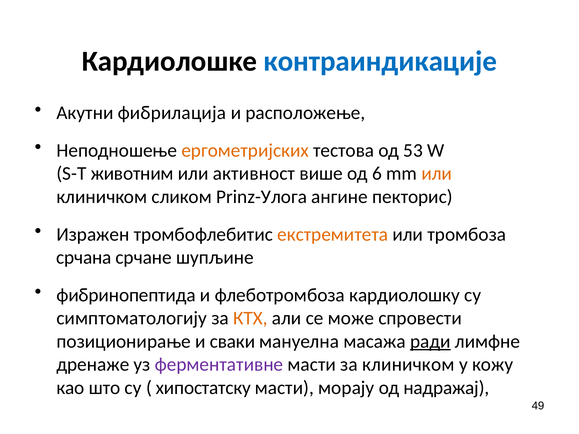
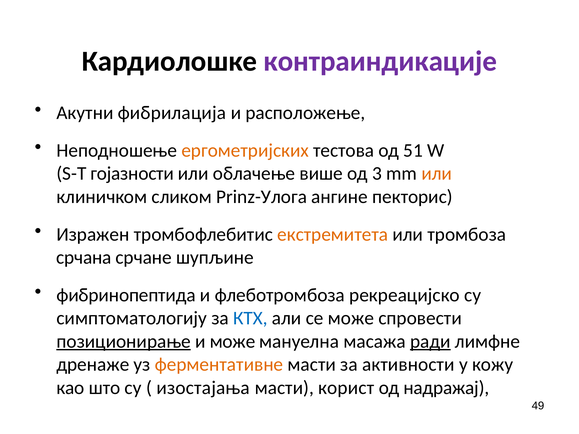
контраиндикације colour: blue -> purple
53: 53 -> 51
животним: животним -> гојазности
активност: активност -> облачење
6: 6 -> 3
кардиолошку: кардиолошку -> рекреацијско
КТХ colour: orange -> blue
позиционирање underline: none -> present
и сваки: сваки -> може
ферментативне colour: purple -> orange
за клиничком: клиничком -> активности
хипостатску: хипостатску -> изостајања
морају: морају -> корист
